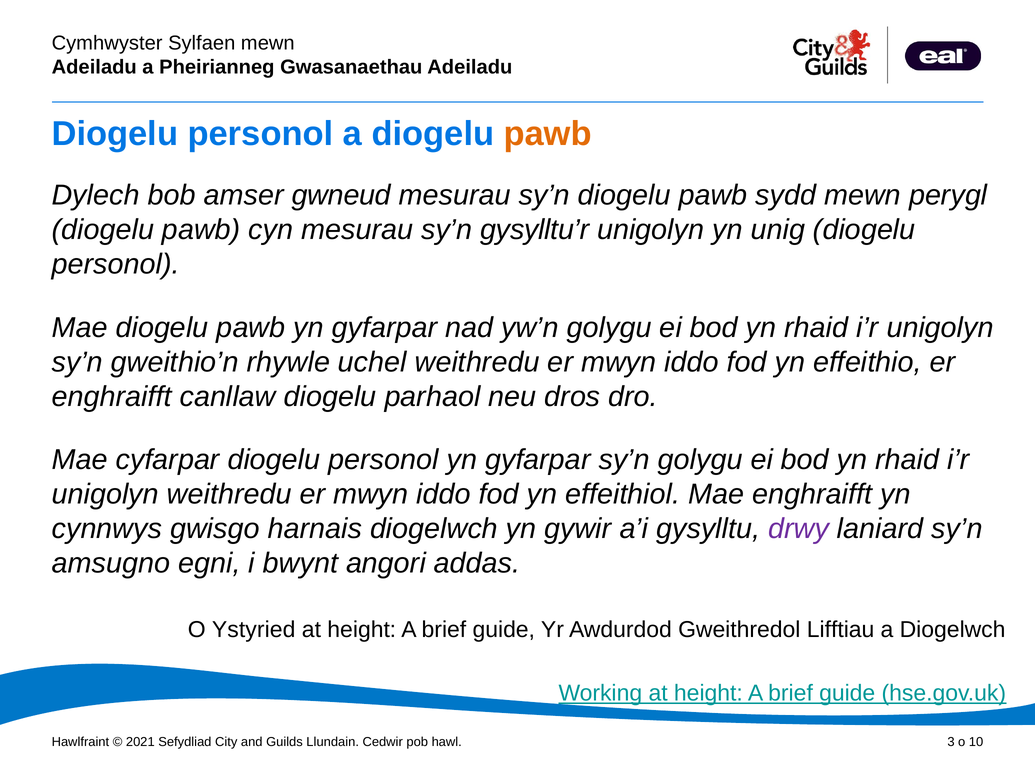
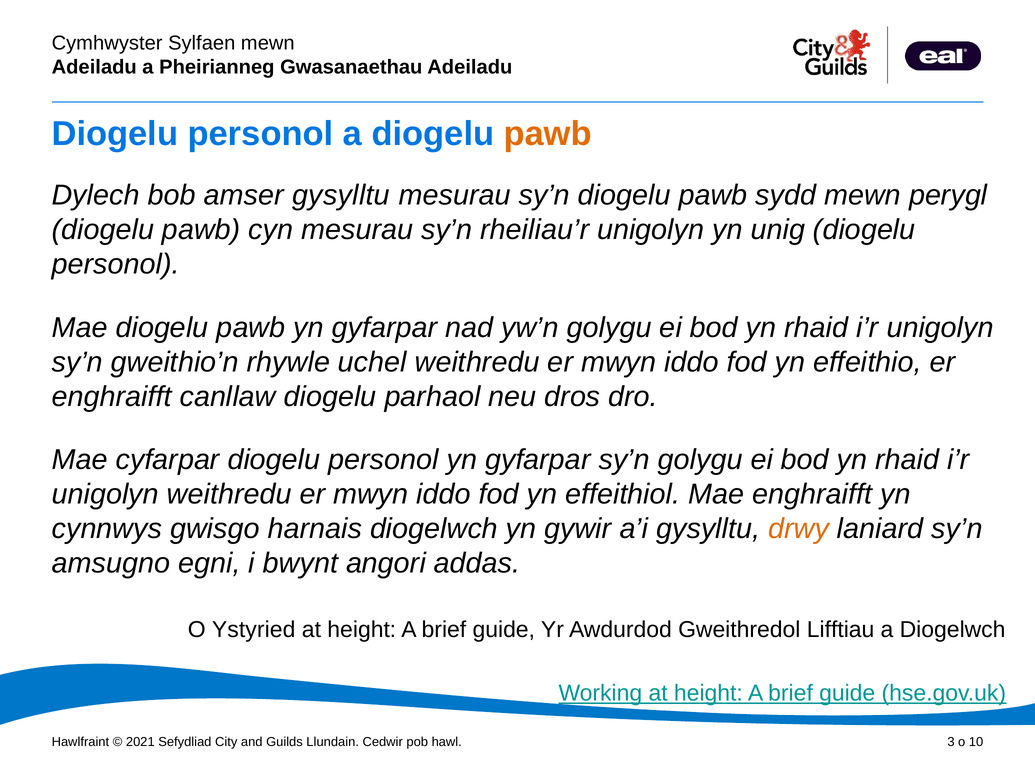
amser gwneud: gwneud -> gysylltu
gysylltu’r: gysylltu’r -> rheiliau’r
drwy colour: purple -> orange
